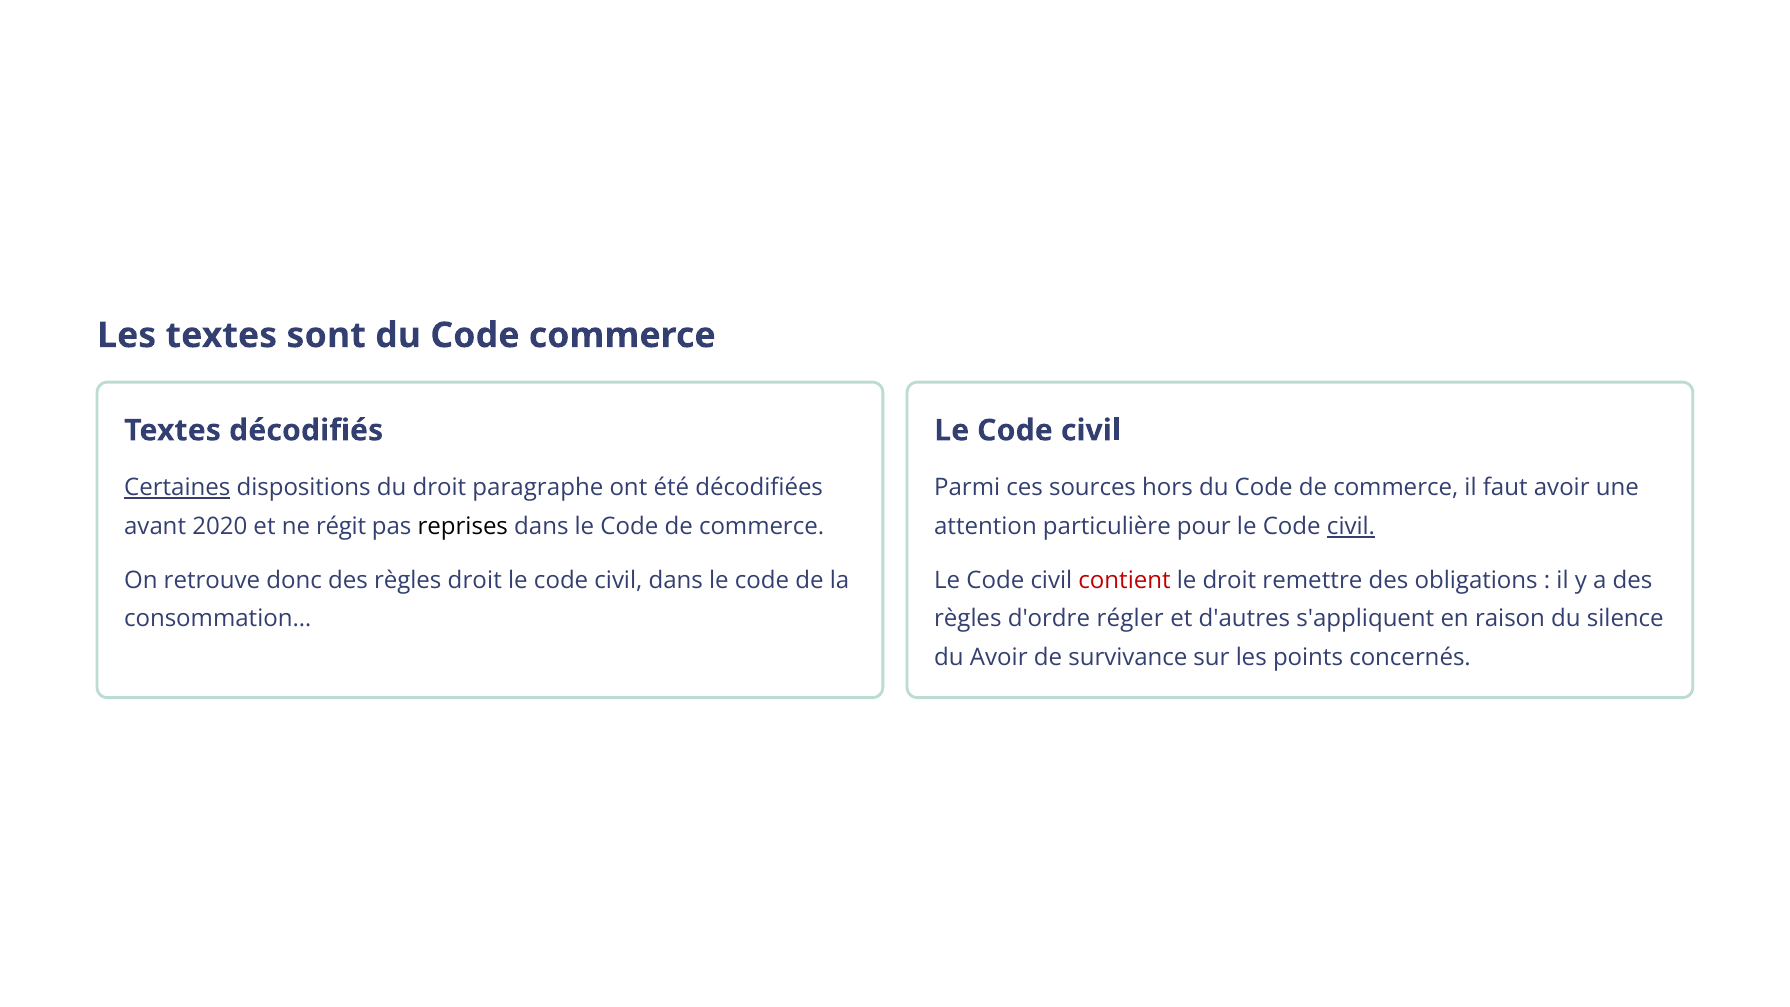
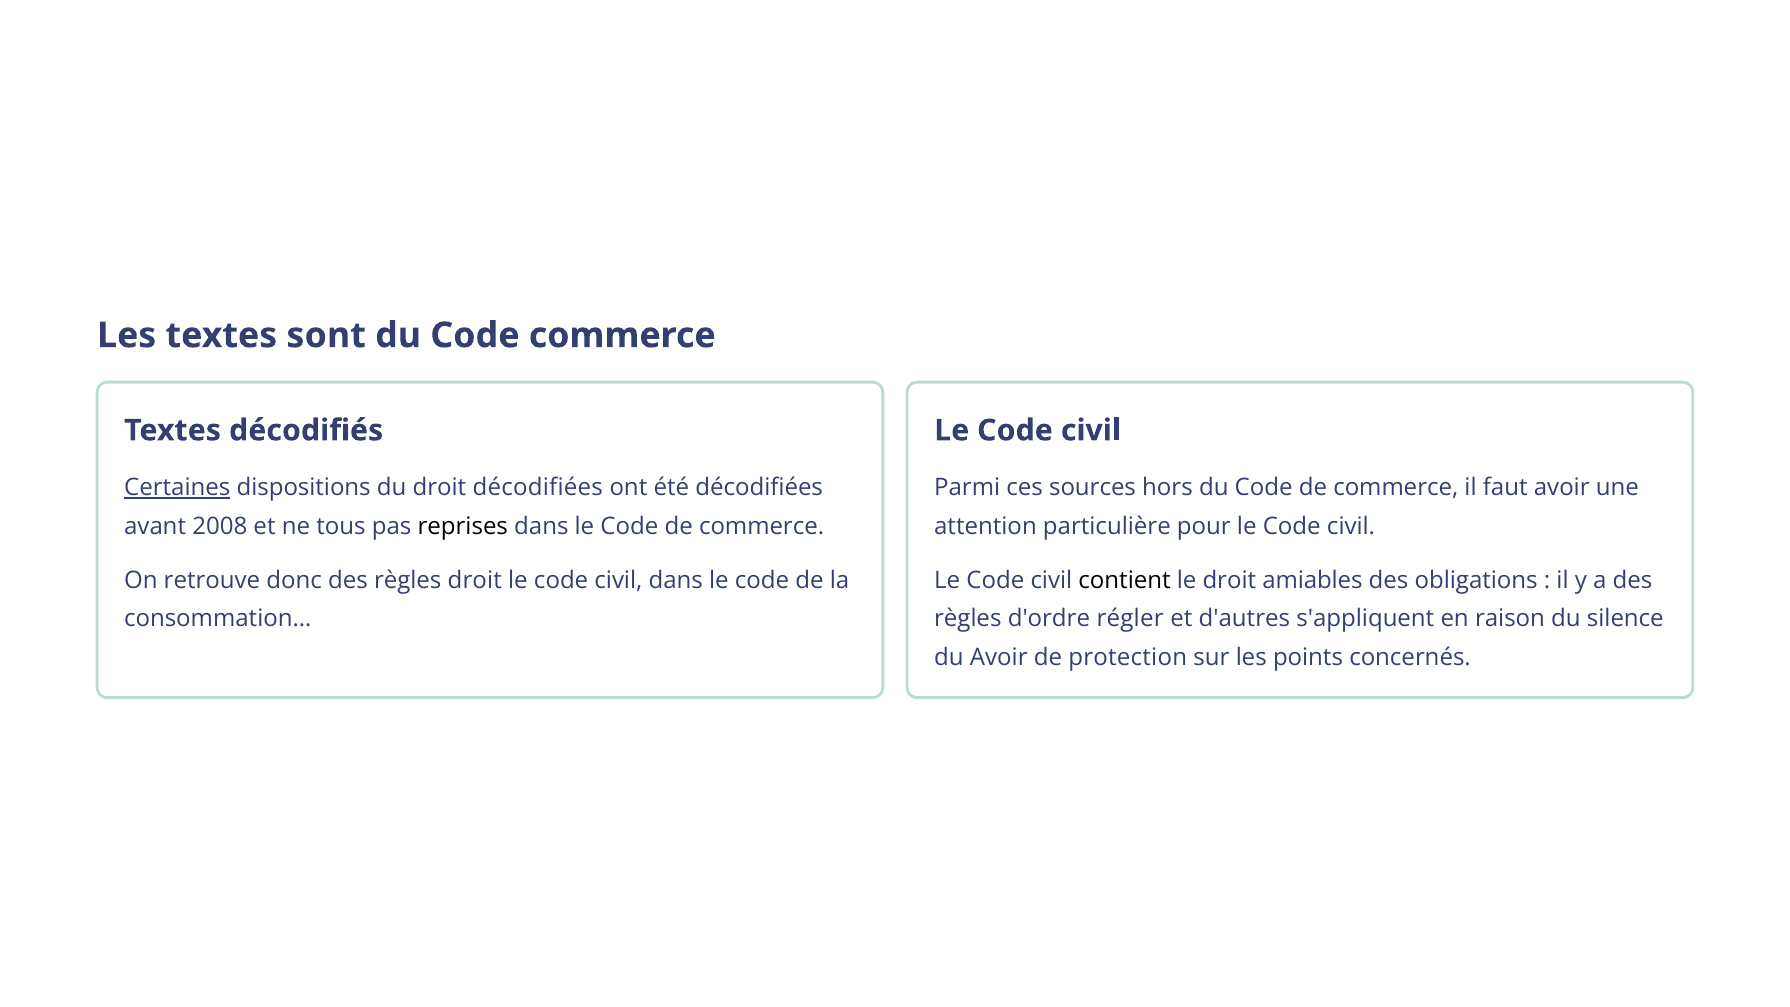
droit paragraphe: paragraphe -> décodifiées
2020: 2020 -> 2008
régit: régit -> tous
civil at (1351, 527) underline: present -> none
contient colour: red -> black
remettre: remettre -> amiables
survivance: survivance -> protection
